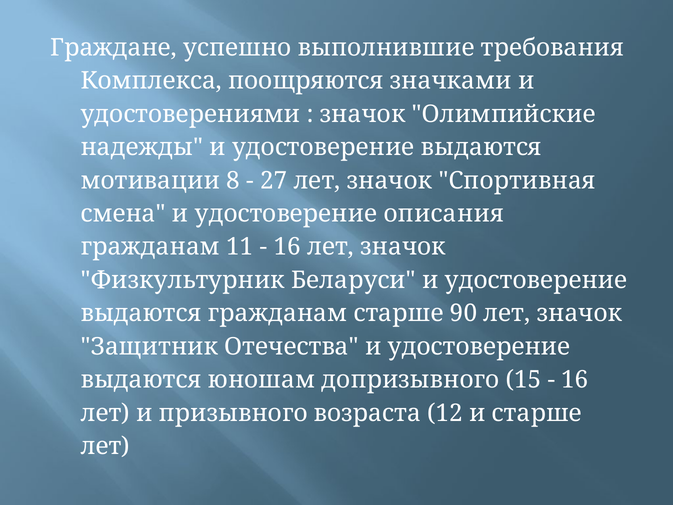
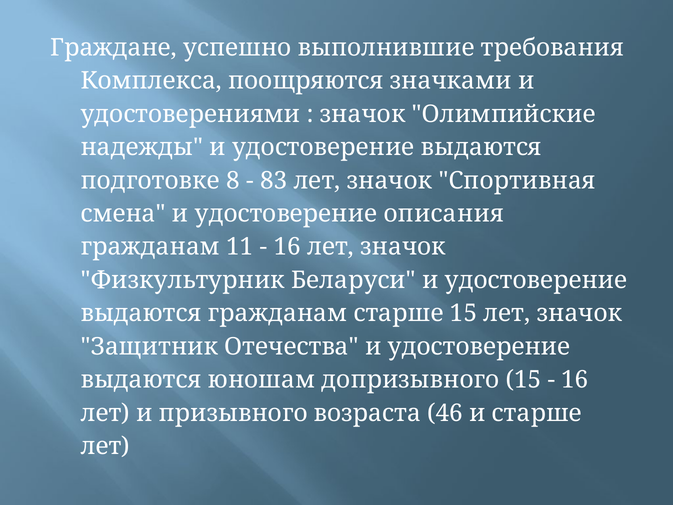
мотивации: мотивации -> подготовке
27: 27 -> 83
старше 90: 90 -> 15
12: 12 -> 46
